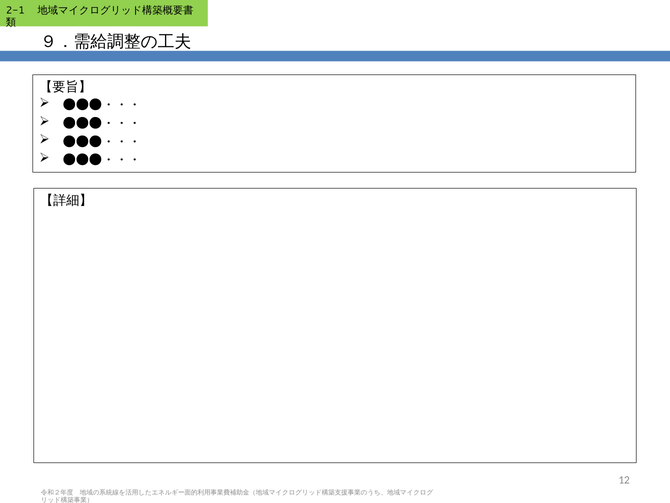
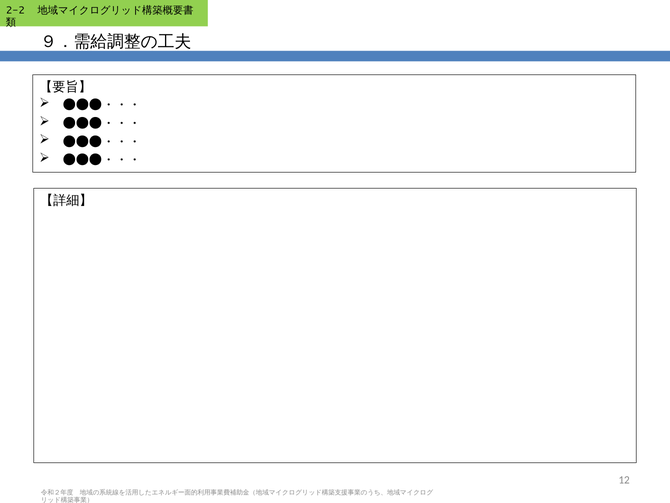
2-1: 2-1 -> 2-2
